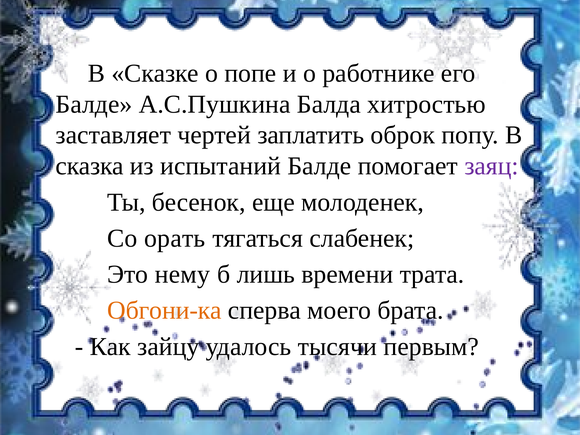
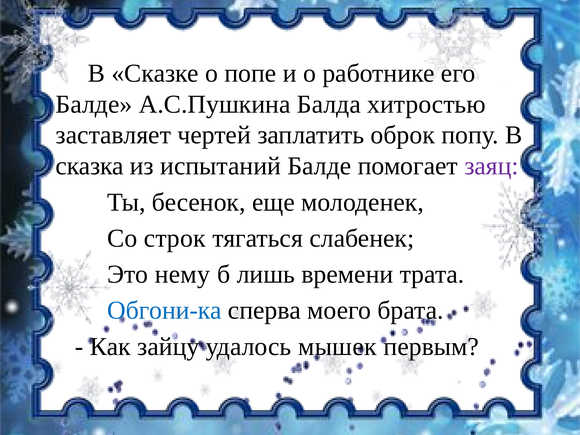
орать: орать -> строк
Обгони-ка colour: orange -> blue
тысячи: тысячи -> мышек
